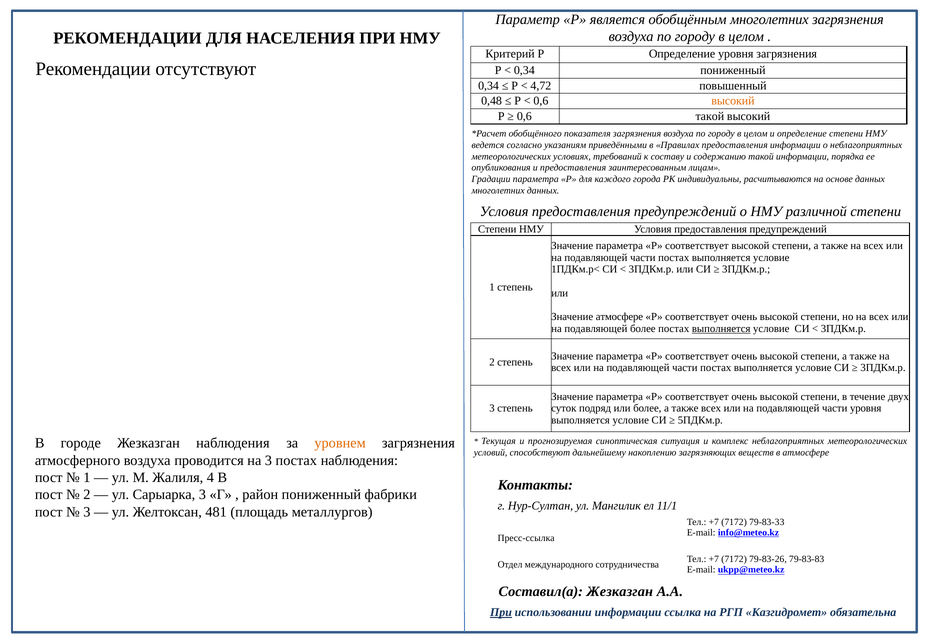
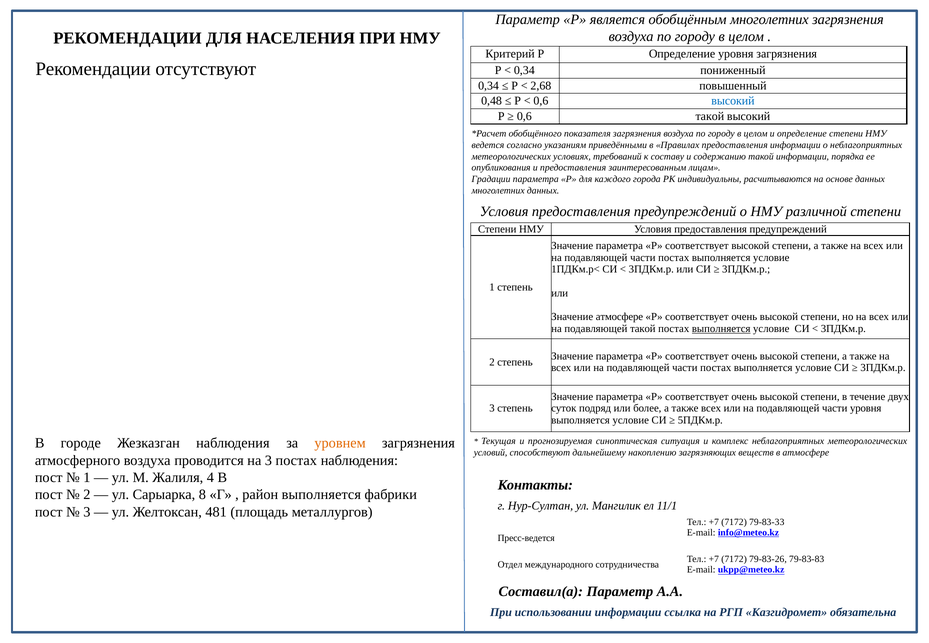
4,72: 4,72 -> 2,68
высокий at (733, 101) colour: orange -> blue
подавляющей более: более -> такой
Сарыарка 3: 3 -> 8
район пониженный: пониженный -> выполняется
Пресс-ссылка: Пресс-ссылка -> Пресс-ведется
Составил(а Жезказган: Жезказган -> Параметр
При at (501, 612) underline: present -> none
